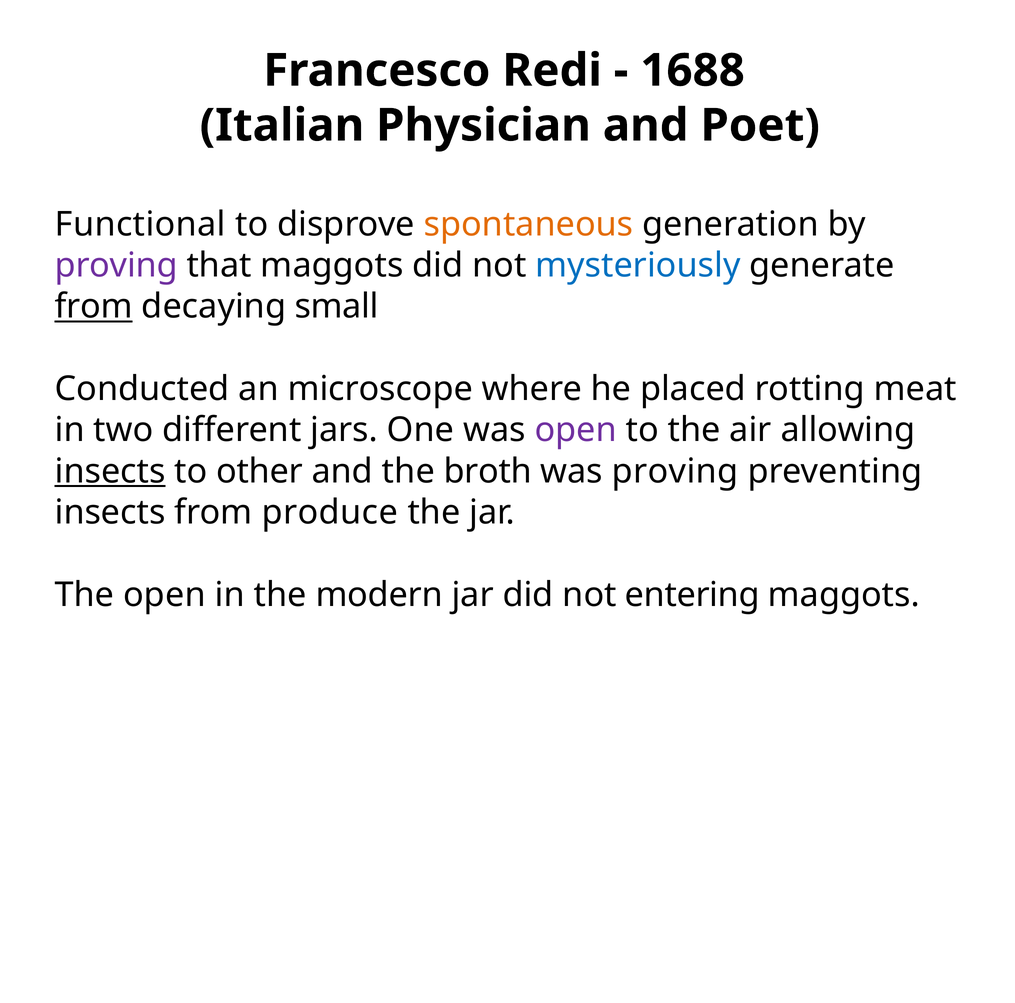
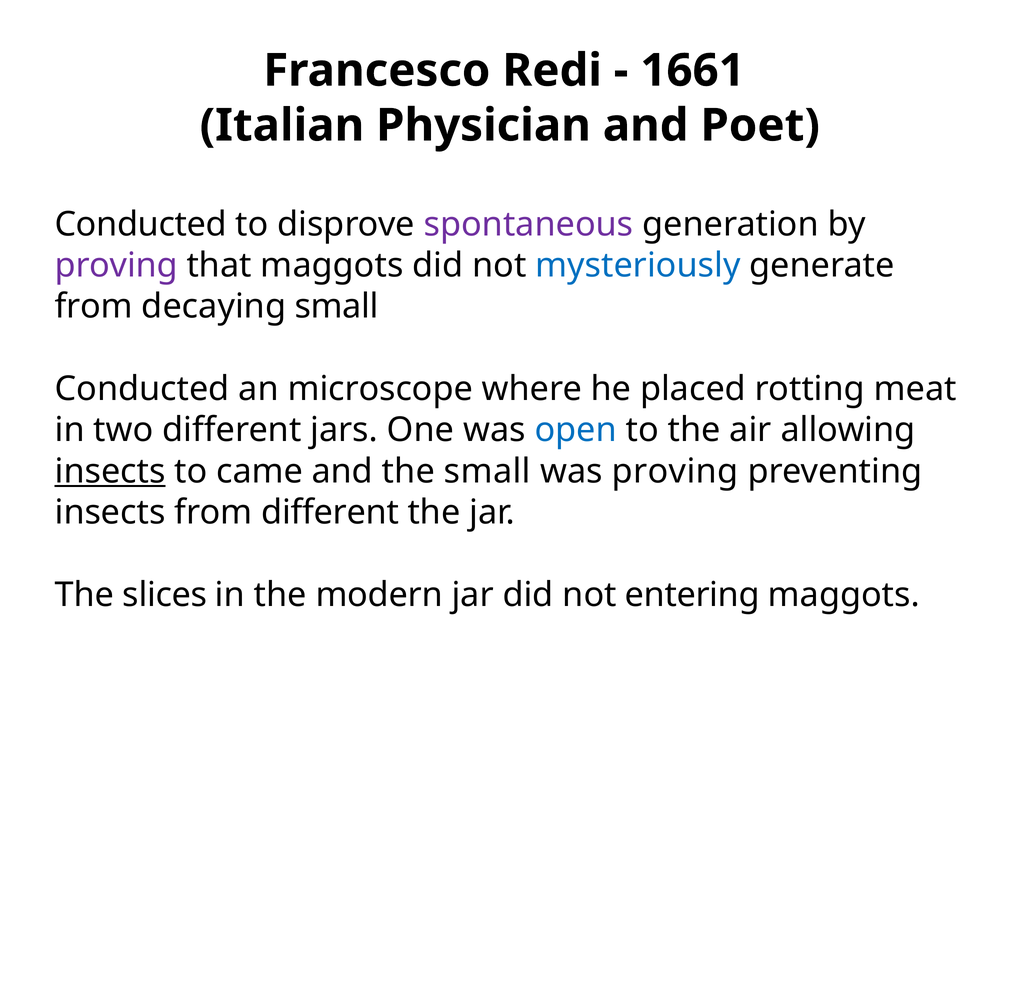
1688: 1688 -> 1661
Functional at (140, 224): Functional -> Conducted
spontaneous colour: orange -> purple
from at (94, 306) underline: present -> none
open at (576, 430) colour: purple -> blue
other: other -> came
the broth: broth -> small
from produce: produce -> different
The open: open -> slices
